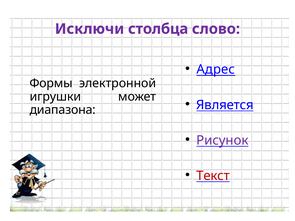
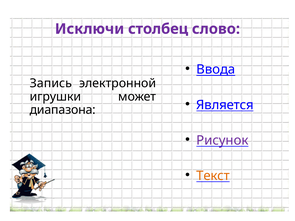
столбца: столбца -> столбец
Адрес: Адрес -> Ввода
Формы: Формы -> Запись
Текст colour: red -> orange
